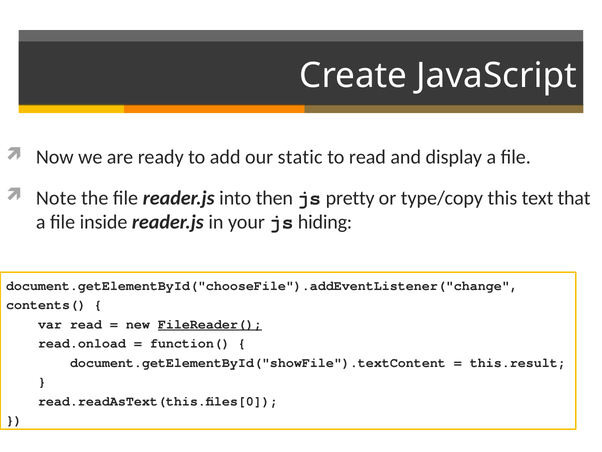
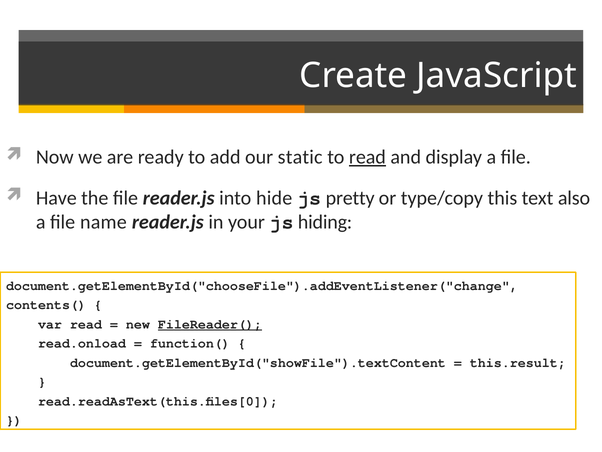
read at (367, 157) underline: none -> present
Note: Note -> Have
then: then -> hide
that: that -> also
inside: inside -> name
